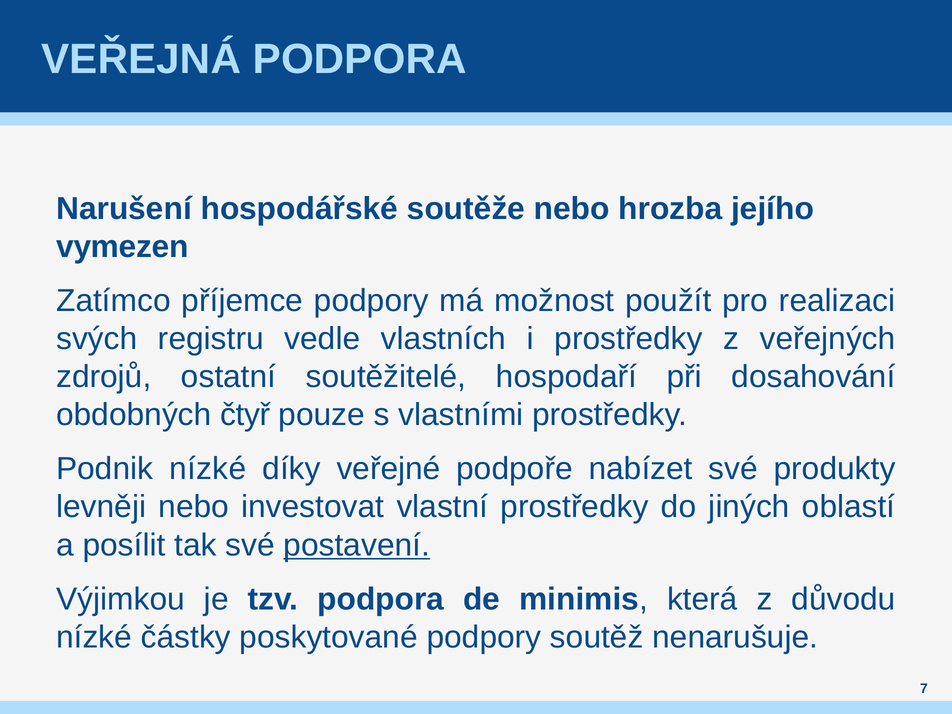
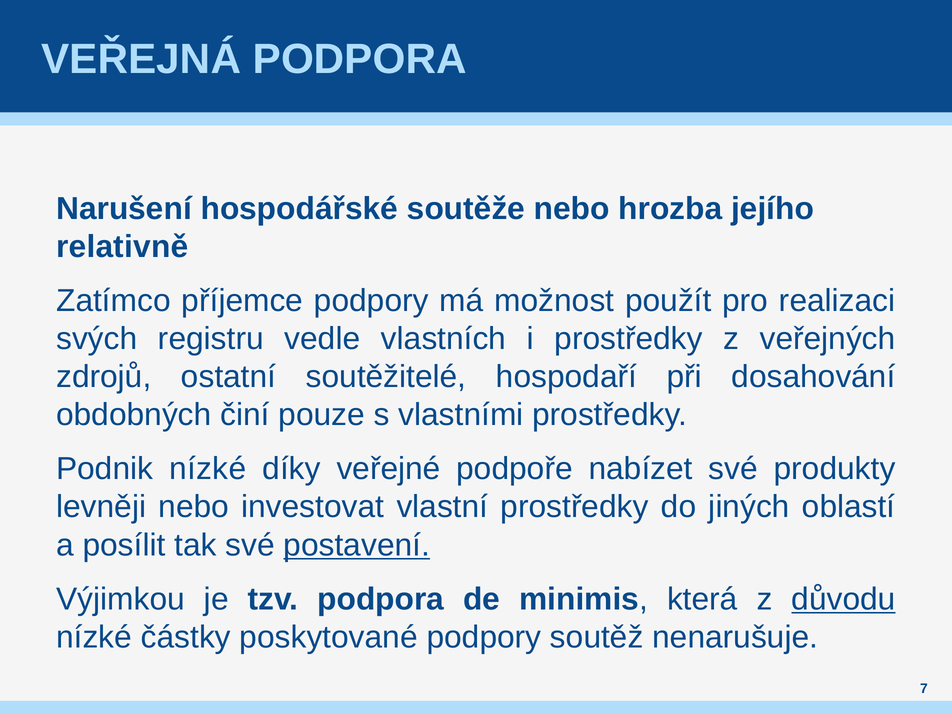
vymezen: vymezen -> relativně
čtyř: čtyř -> činí
důvodu underline: none -> present
